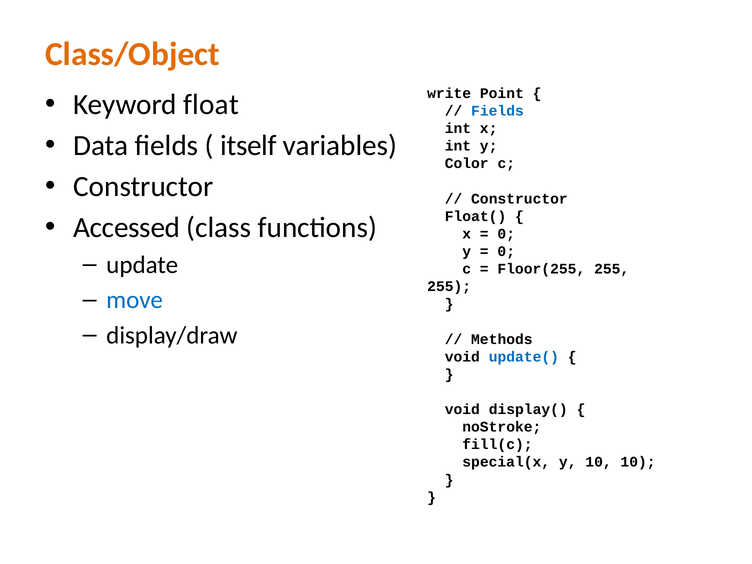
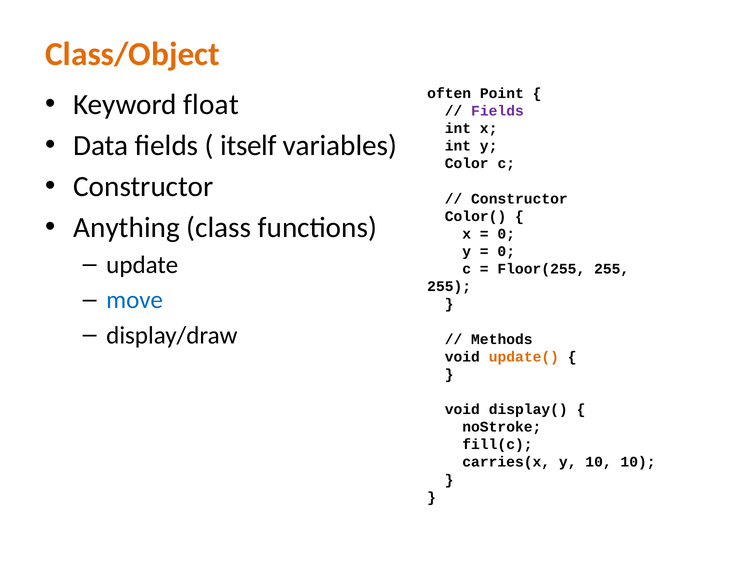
write: write -> often
Fields at (497, 111) colour: blue -> purple
Float(: Float( -> Color(
Accessed: Accessed -> Anything
update( colour: blue -> orange
special(x: special(x -> carries(x
